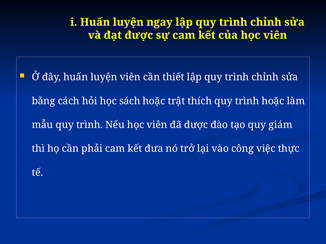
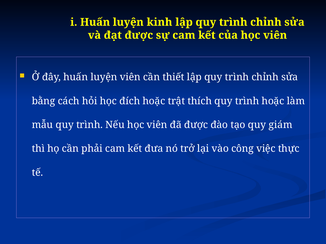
ngay: ngay -> kinh
sách: sách -> đích
